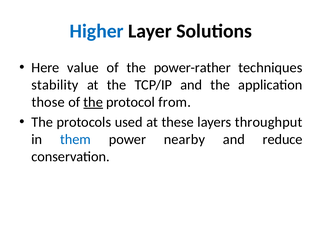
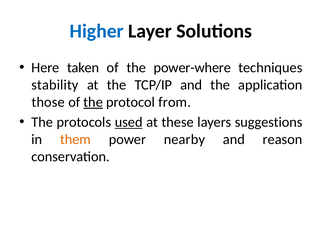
value: value -> taken
power-rather: power-rather -> power-where
used underline: none -> present
throughput: throughput -> suggestions
them colour: blue -> orange
reduce: reduce -> reason
